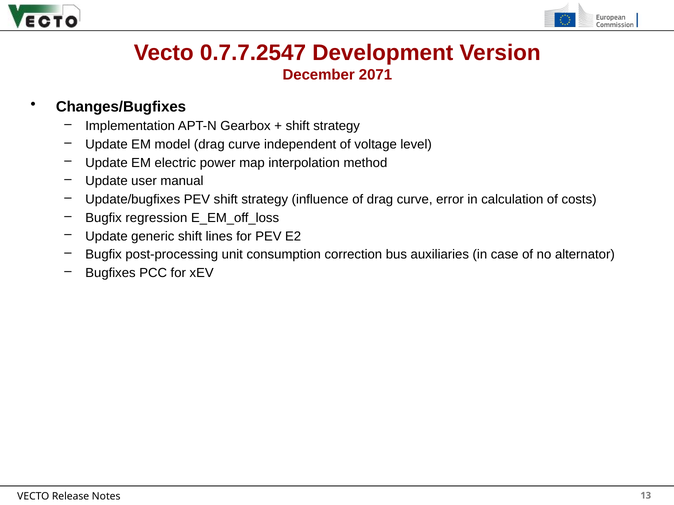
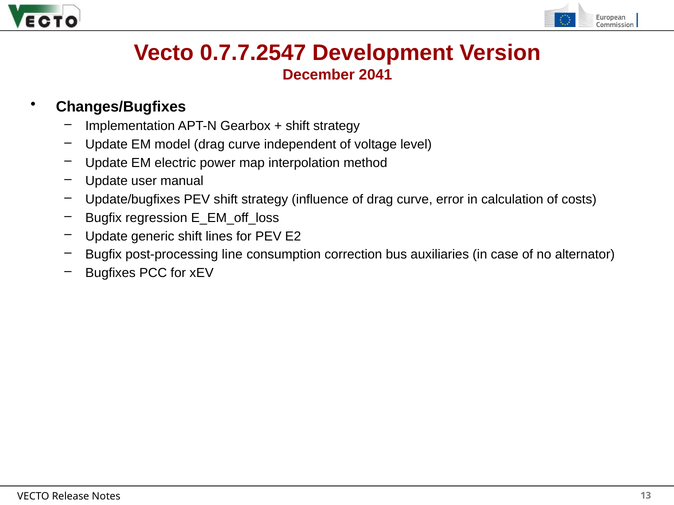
2071: 2071 -> 2041
unit: unit -> line
